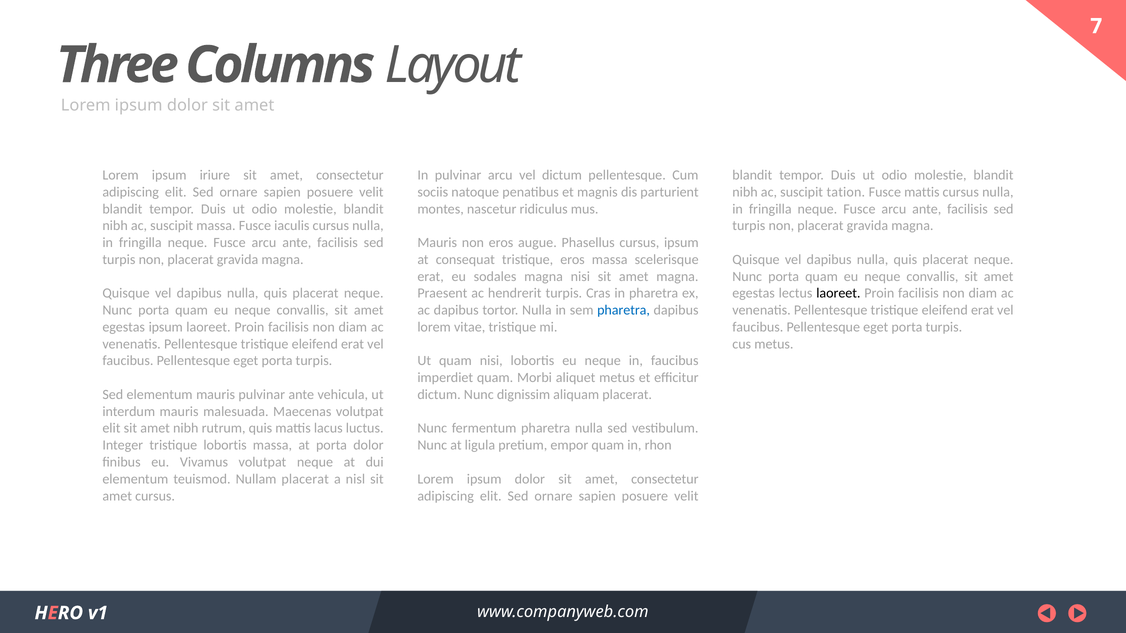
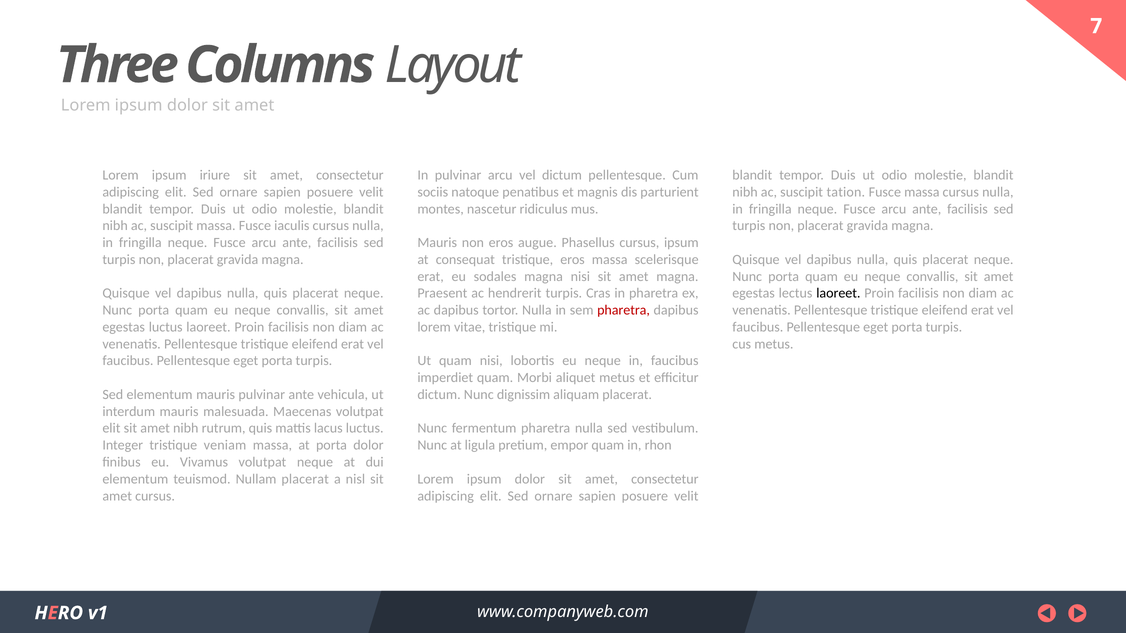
Fusce mattis: mattis -> massa
pharetra at (624, 310) colour: blue -> red
egestas ipsum: ipsum -> luctus
tristique lobortis: lobortis -> veniam
